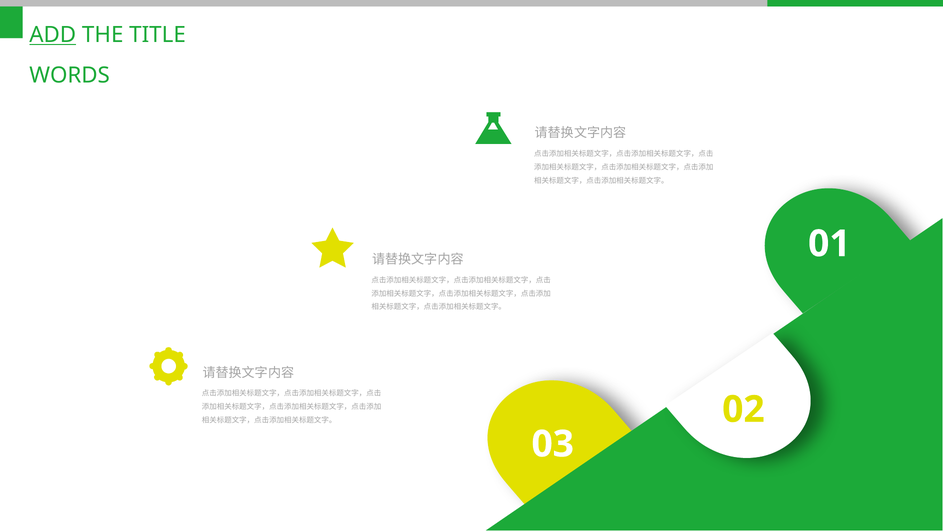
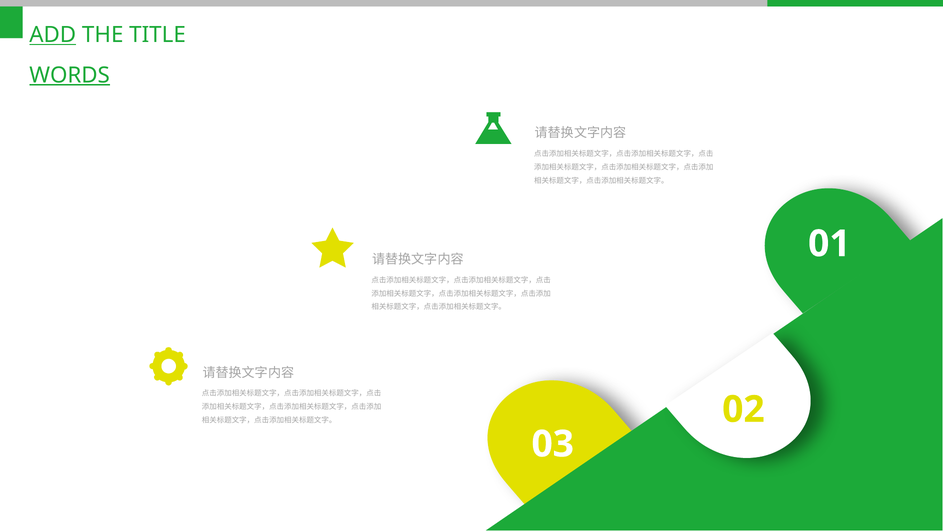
WORDS at (70, 75) underline: none -> present
